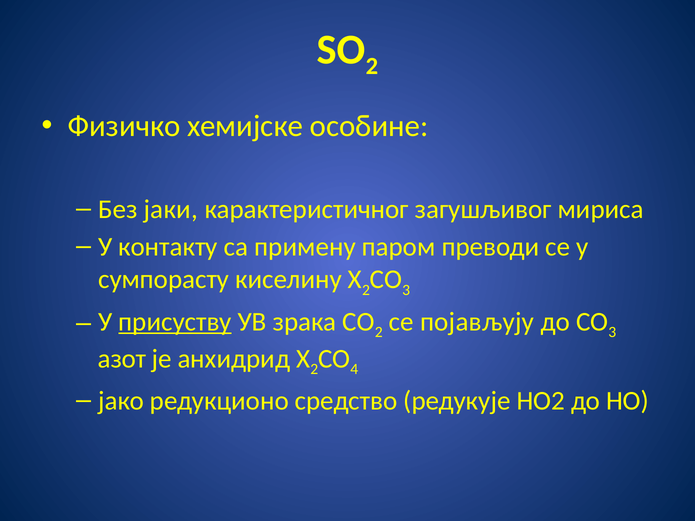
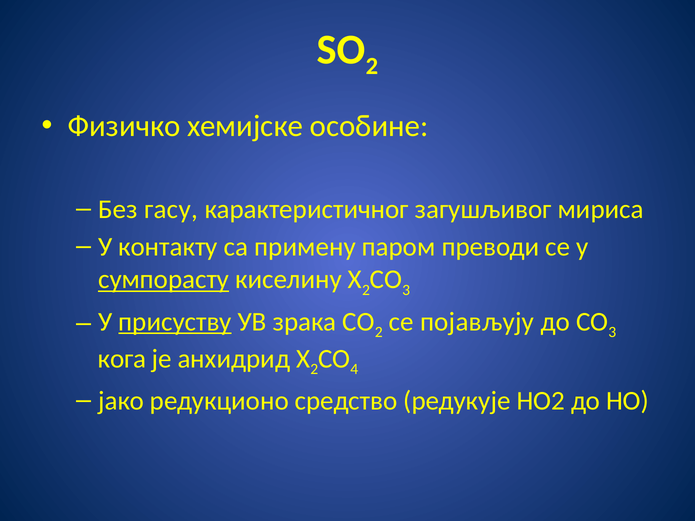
јаки: јаки -> гасу
сумпорасту underline: none -> present
азот: азот -> кога
